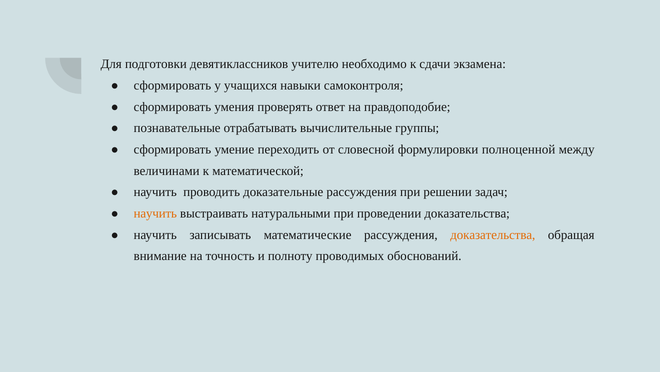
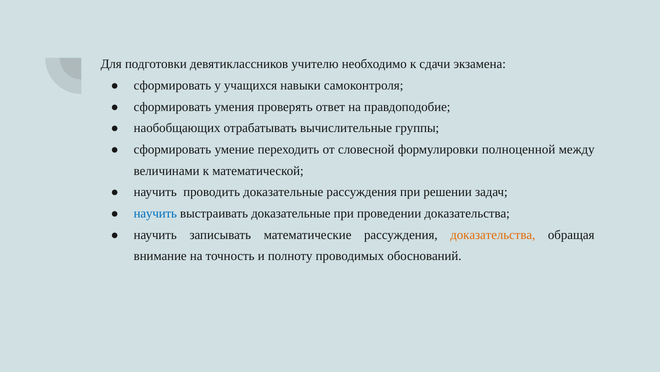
познавательные: познавательные -> наобобщающих
научить at (155, 213) colour: orange -> blue
выстраивать натуральными: натуральными -> доказательные
